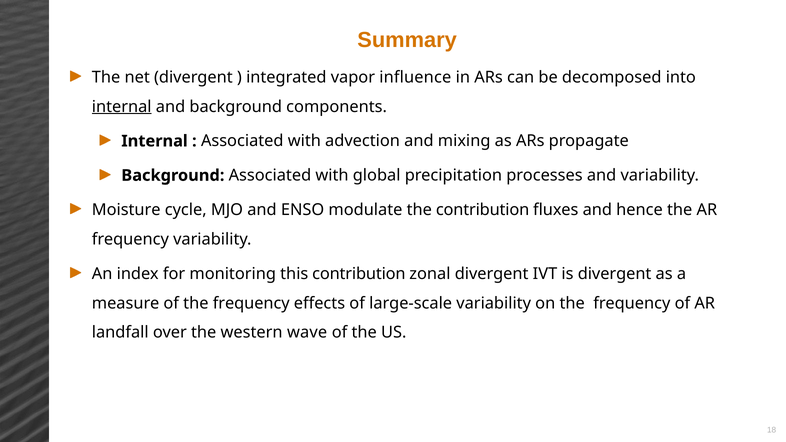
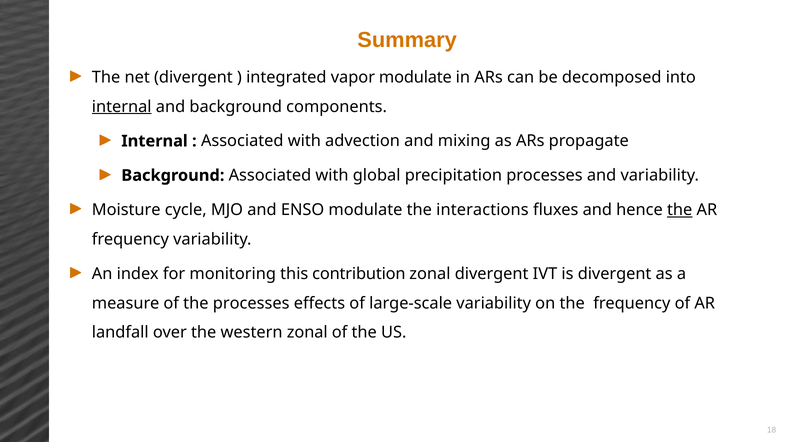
vapor influence: influence -> modulate
the contribution: contribution -> interactions
the at (680, 210) underline: none -> present
of the frequency: frequency -> processes
western wave: wave -> zonal
